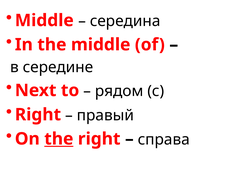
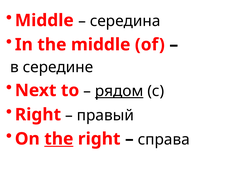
рядом underline: none -> present
